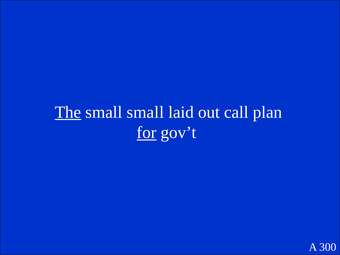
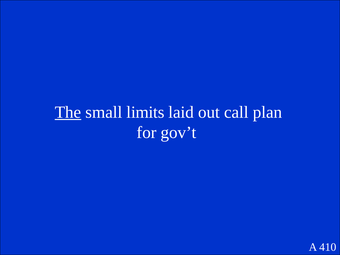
small small: small -> limits
for underline: present -> none
300: 300 -> 410
